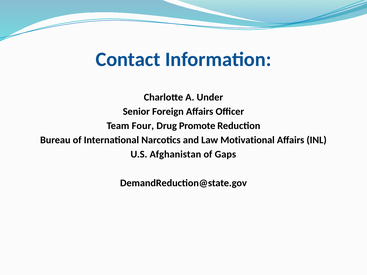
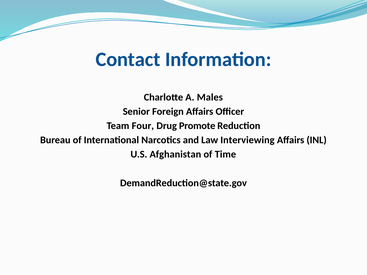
Under: Under -> Males
Motivational: Motivational -> Interviewing
Gaps: Gaps -> Time
